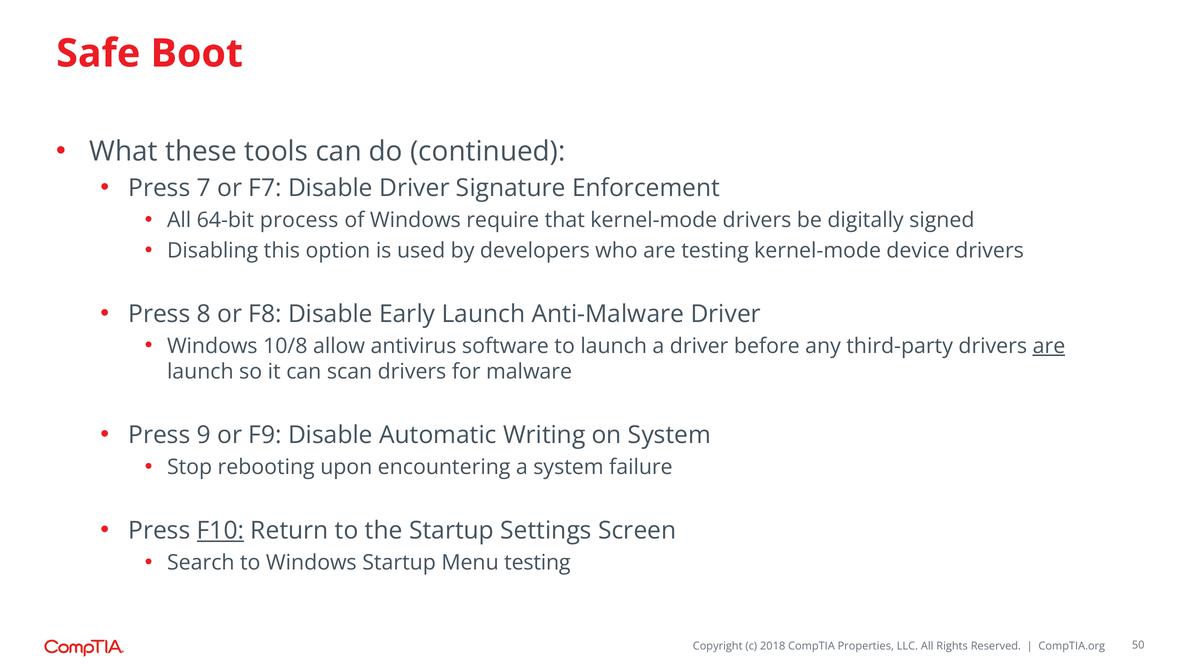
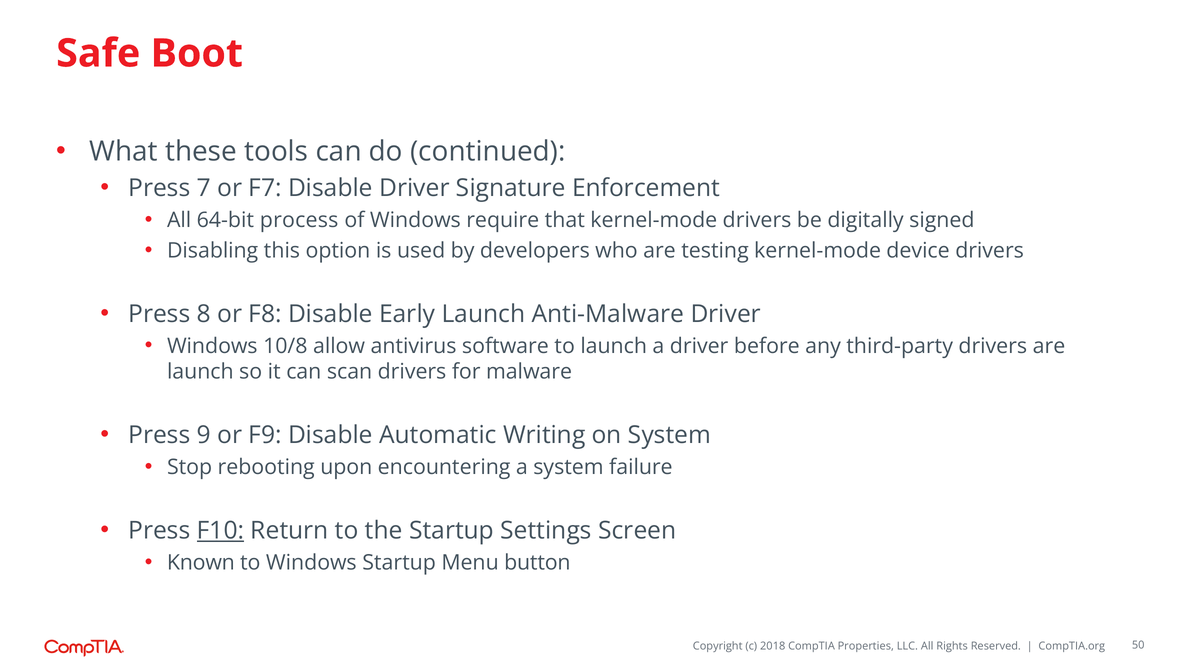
are at (1049, 346) underline: present -> none
Search: Search -> Known
Menu testing: testing -> button
